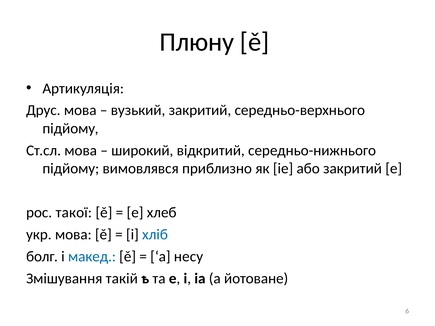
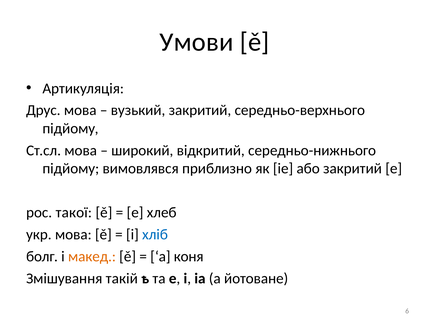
Плюну: Плюну -> Умови
макед colour: blue -> orange
несу: несу -> коня
